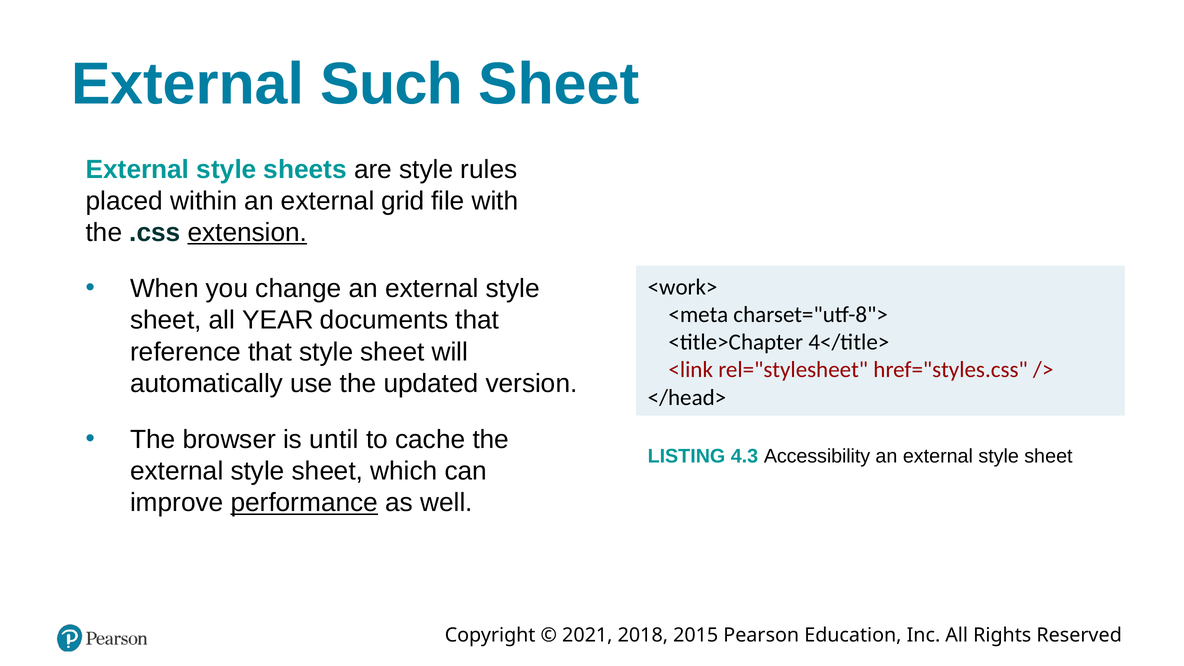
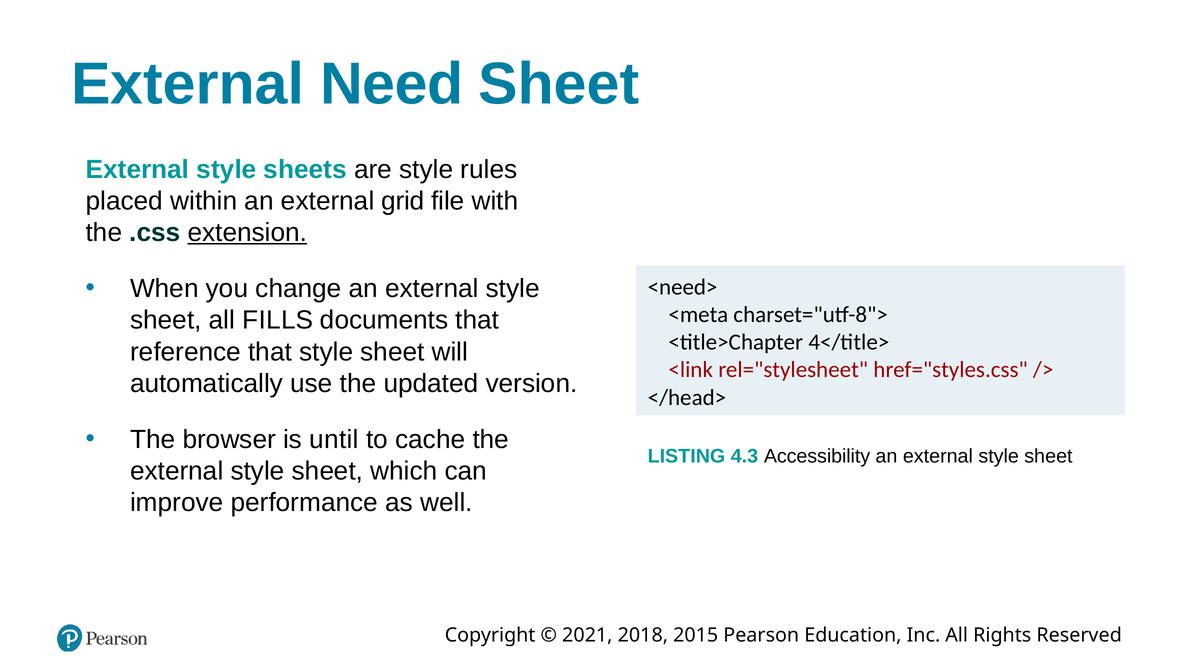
Such: Such -> Need
<work>: <work> -> <need>
YEAR: YEAR -> FILLS
performance underline: present -> none
